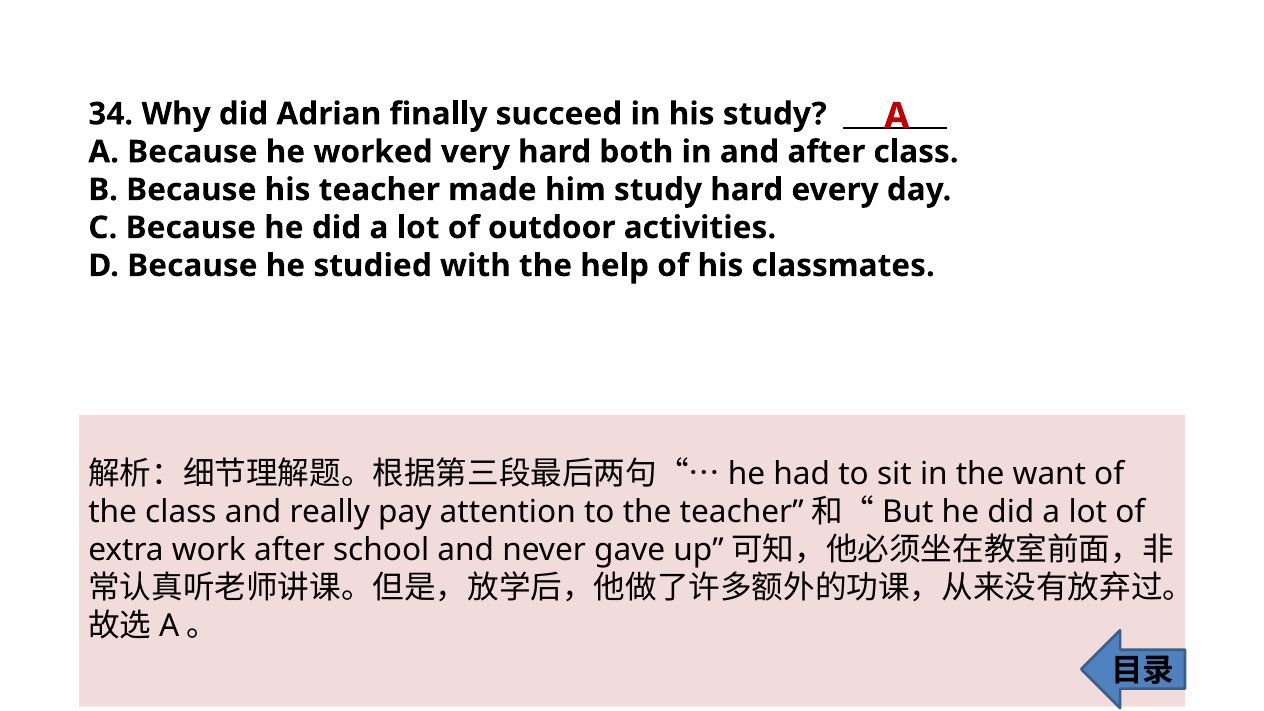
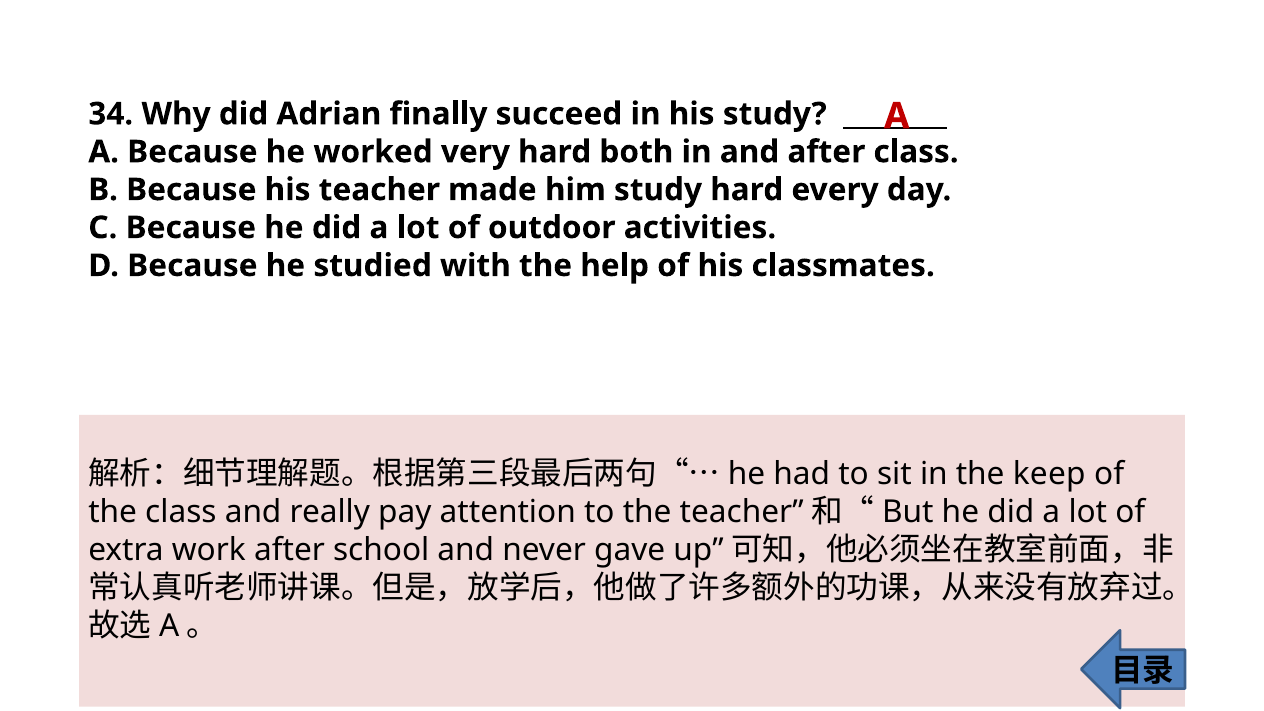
want: want -> keep
